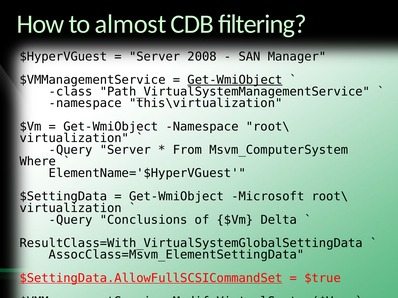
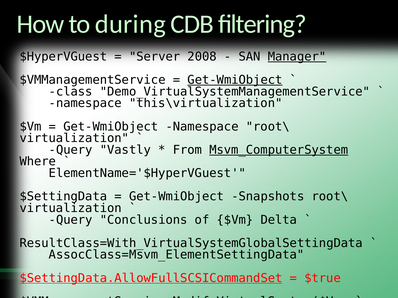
almost: almost -> during
Manager underline: none -> present
Path_VirtualSystemManagementService: Path_VirtualSystemManagementService -> Demo_VirtualSystemManagementService
Query Server: Server -> Vastly
Msvm_ComputerSystem underline: none -> present
Microsoft: Microsoft -> Snapshots
